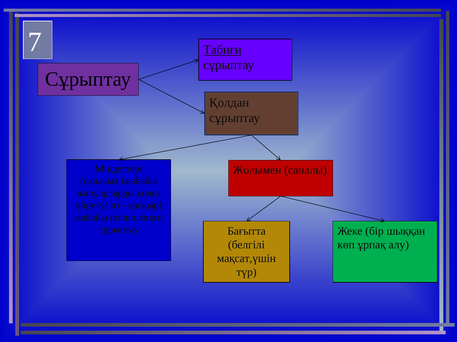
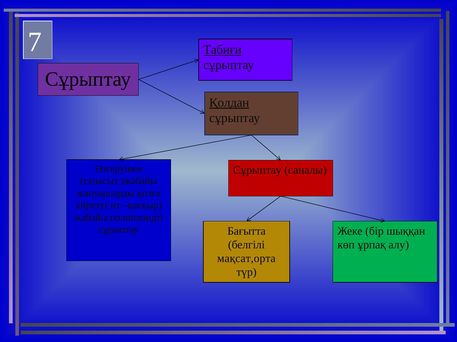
Қолдан underline: none -> present
Міндеттері: Міндеттері -> Өзгеруінен
Жолымен at (257, 171): Жолымен -> Cұрыптау
мақсат,үшін: мақсат,үшін -> мақсат,орта
